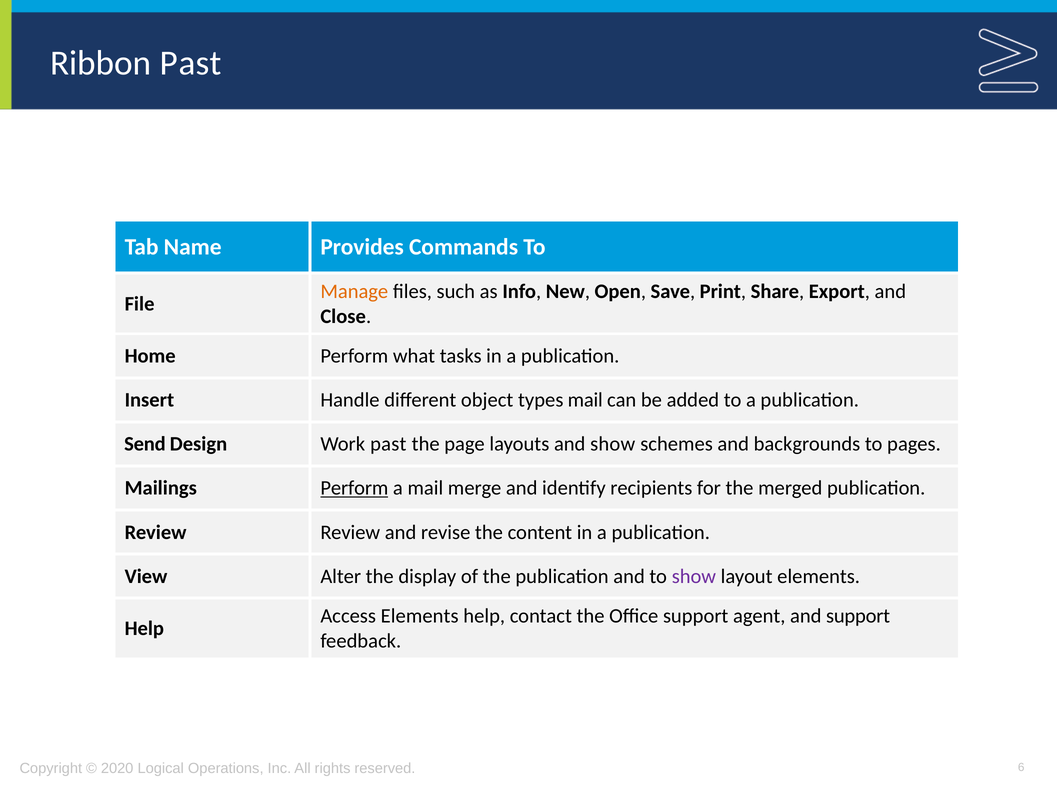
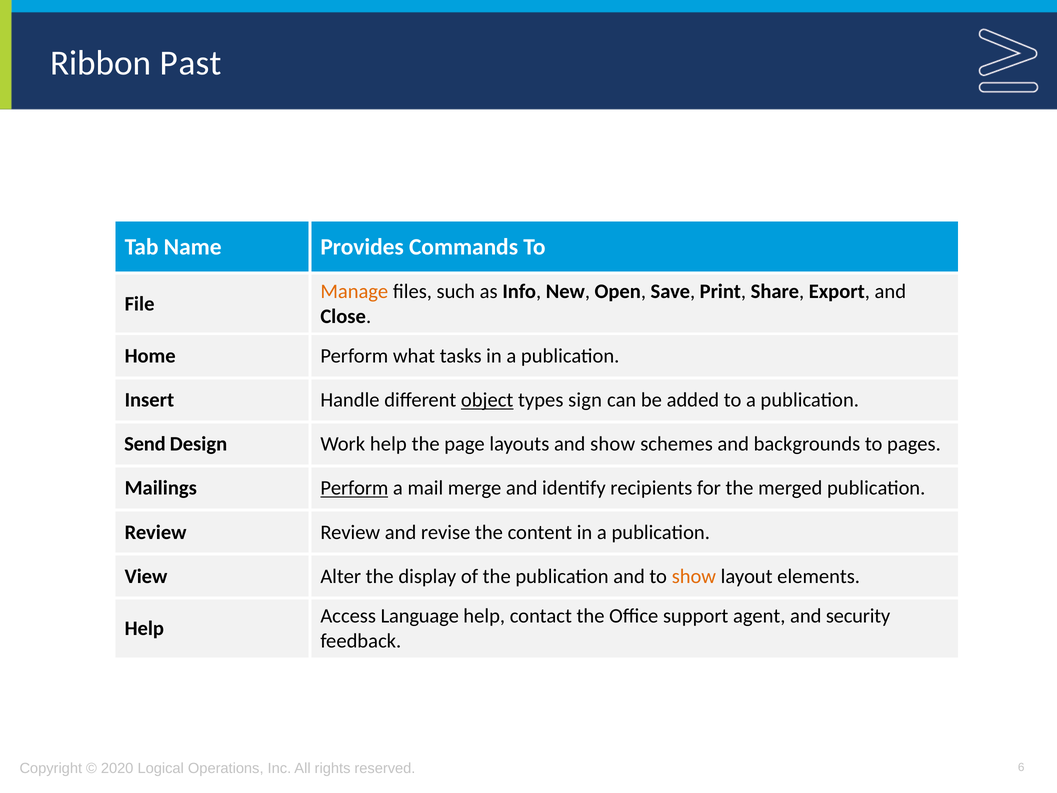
object underline: none -> present
types mail: mail -> sign
Work past: past -> help
show at (694, 576) colour: purple -> orange
Access Elements: Elements -> Language
and support: support -> security
